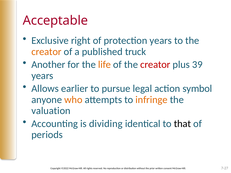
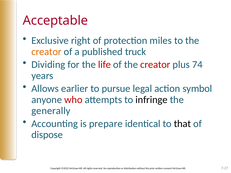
protection years: years -> miles
Another: Another -> Dividing
life colour: orange -> red
39: 39 -> 74
who colour: orange -> red
infringe colour: orange -> black
valuation: valuation -> generally
dividing: dividing -> prepare
periods: periods -> dispose
